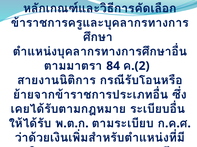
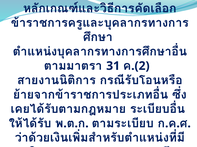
84: 84 -> 31
